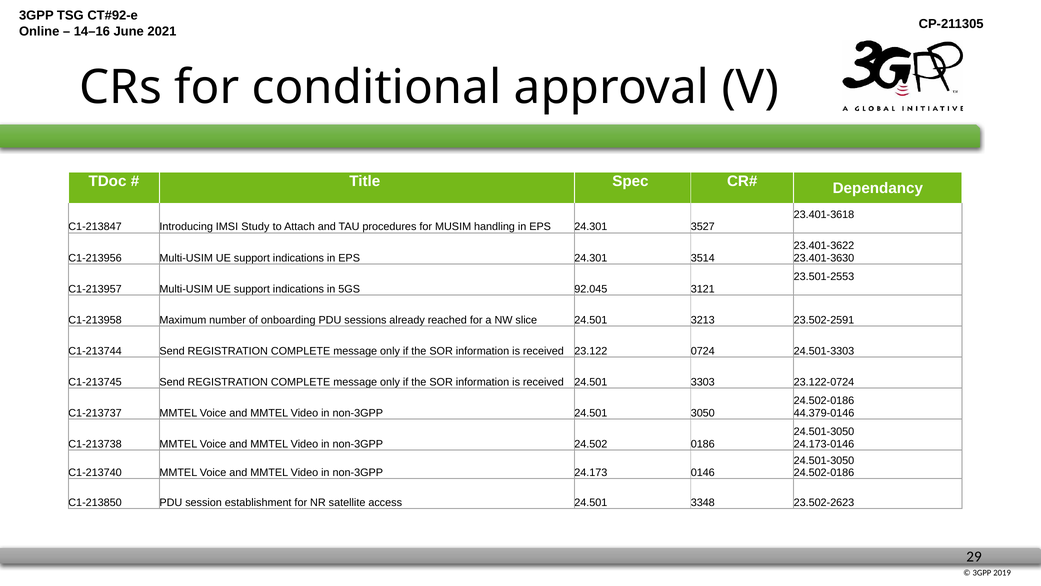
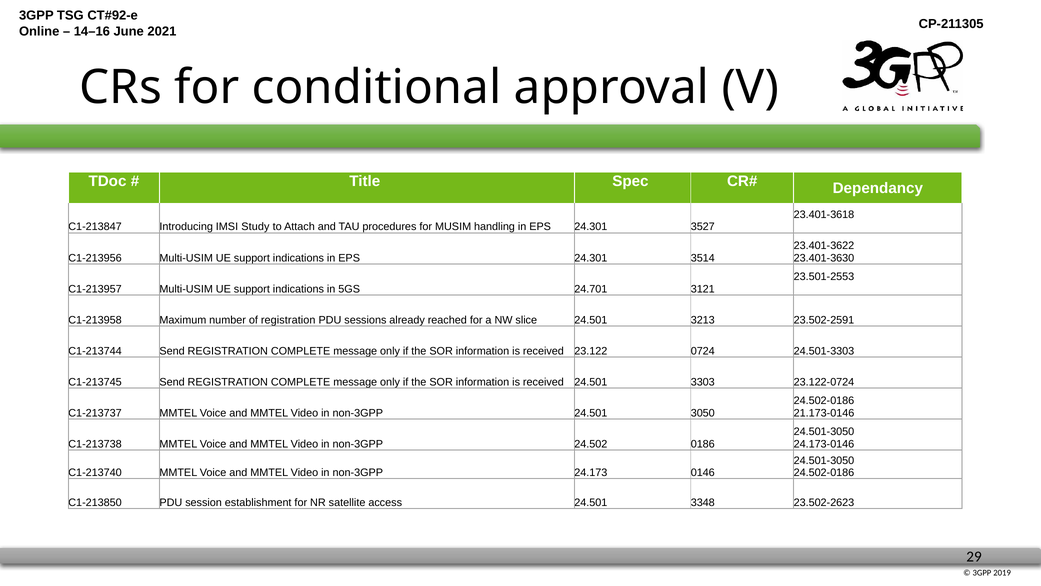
92.045: 92.045 -> 24.701
of onboarding: onboarding -> registration
44.379-0146: 44.379-0146 -> 21.173-0146
